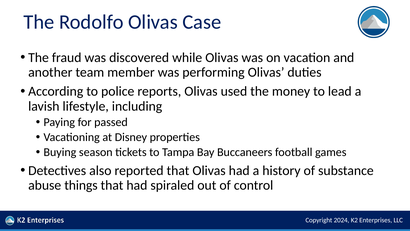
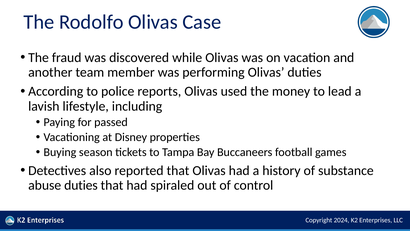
abuse things: things -> duties
